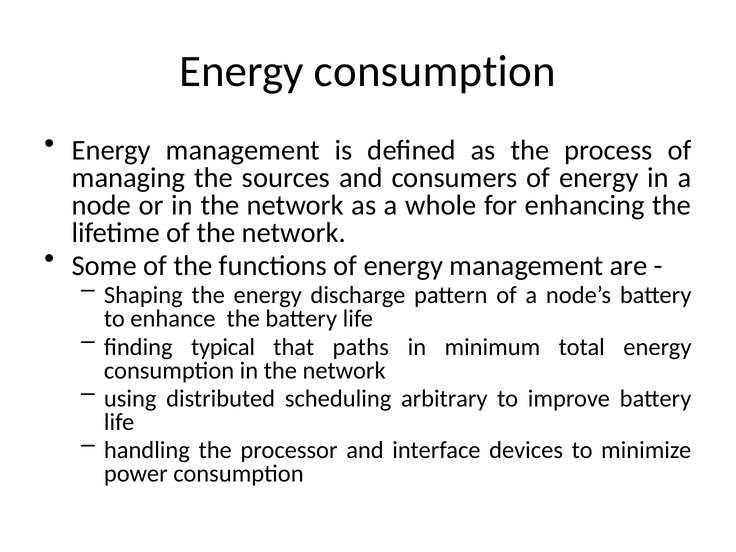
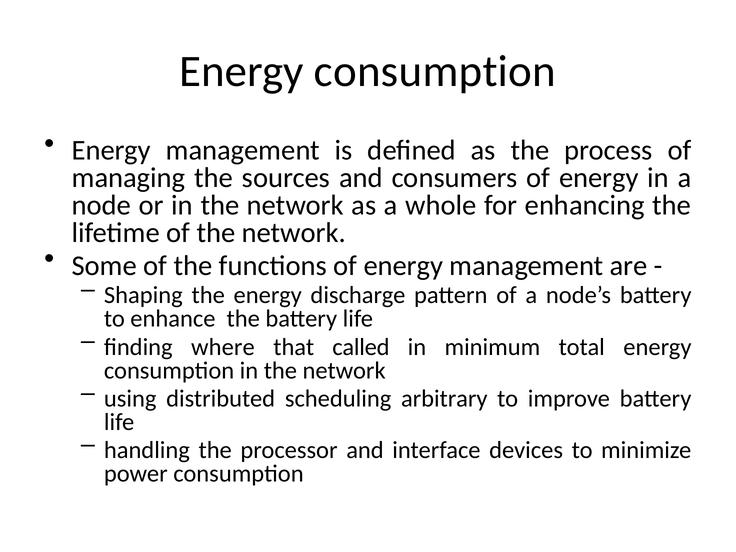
typical: typical -> where
paths: paths -> called
